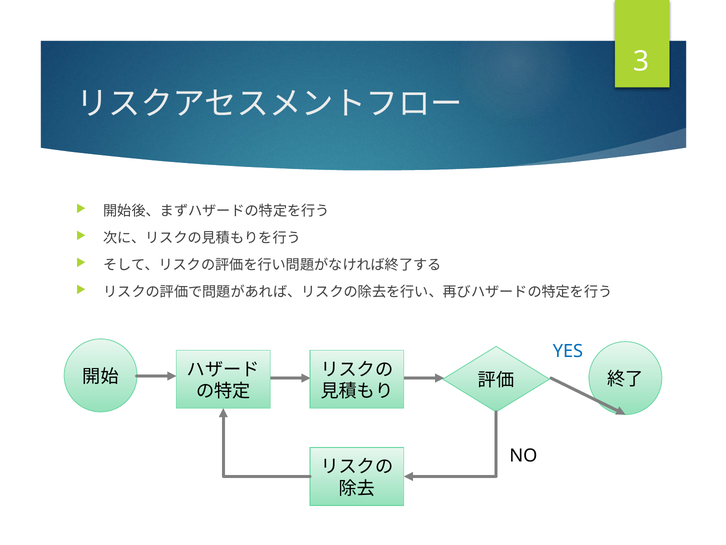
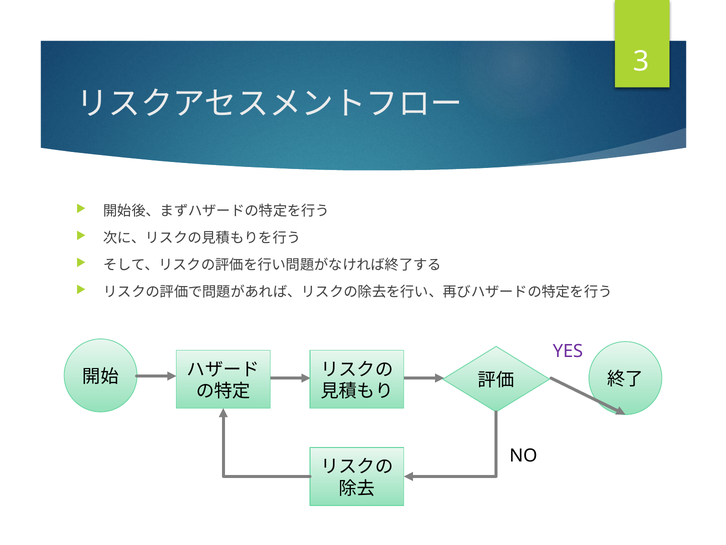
YES colour: blue -> purple
